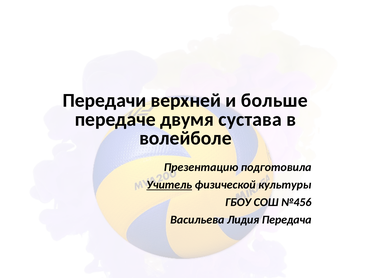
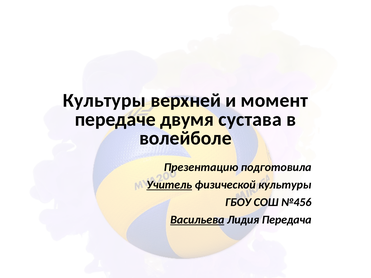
Передачи at (104, 101): Передачи -> Культуры
больше: больше -> момент
Васильева underline: none -> present
